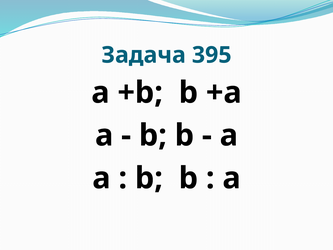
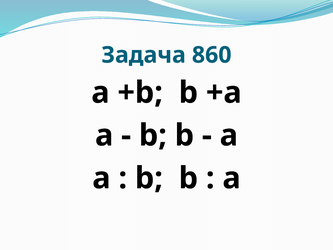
395: 395 -> 860
